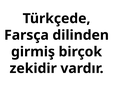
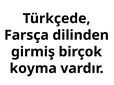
zekidir: zekidir -> koyma
